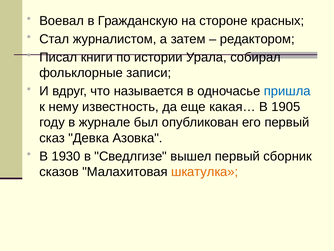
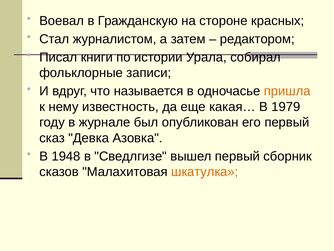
пришла colour: blue -> orange
1905: 1905 -> 1979
1930: 1930 -> 1948
